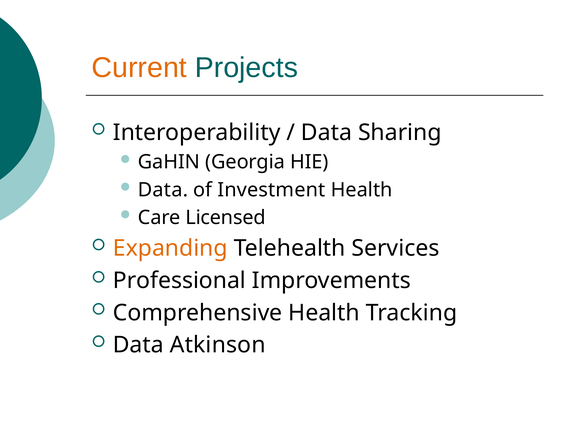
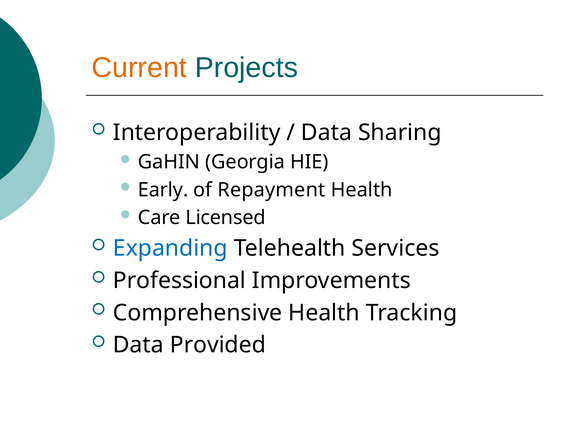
Data at (163, 190): Data -> Early
Investment: Investment -> Repayment
Expanding colour: orange -> blue
Atkinson: Atkinson -> Provided
